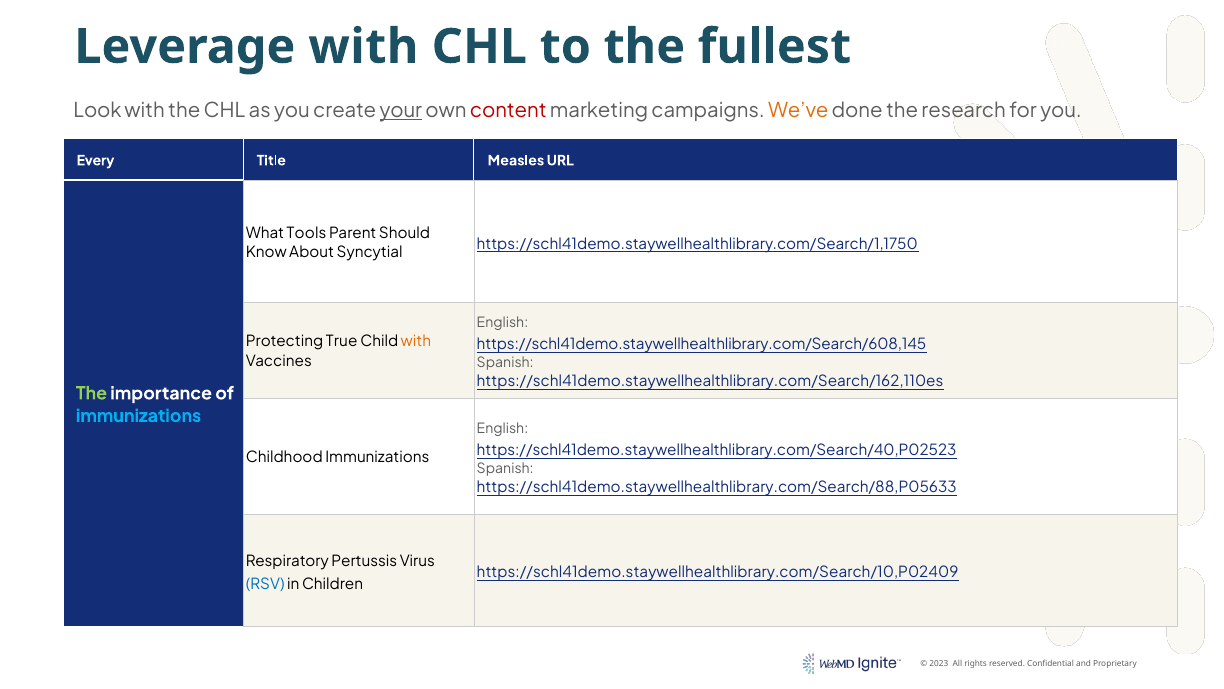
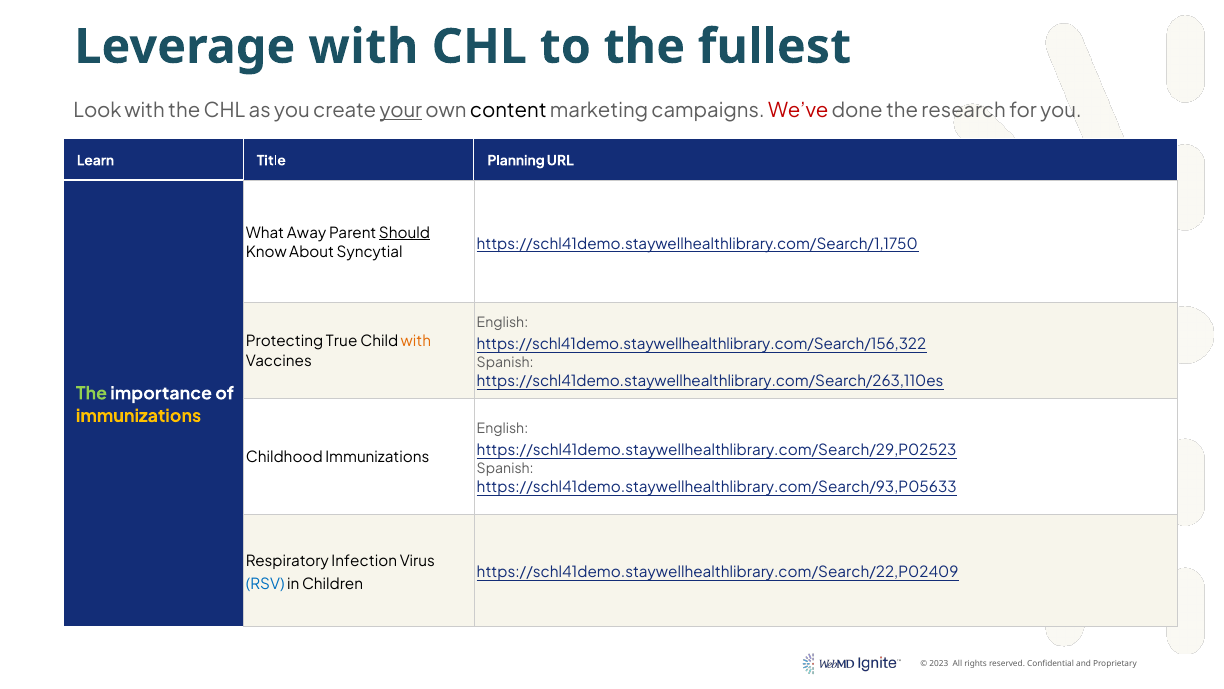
content colour: red -> black
We’ve colour: orange -> red
Every: Every -> Learn
Measles: Measles -> Planning
Tools: Tools -> Away
Should underline: none -> present
https://schl41demo.staywellhealthlibrary.com/Search/608,145: https://schl41demo.staywellhealthlibrary.com/Search/608,145 -> https://schl41demo.staywellhealthlibrary.com/Search/156,322
https://schl41demo.staywellhealthlibrary.com/Search/162,110es: https://schl41demo.staywellhealthlibrary.com/Search/162,110es -> https://schl41demo.staywellhealthlibrary.com/Search/263,110es
immunizations at (139, 416) colour: light blue -> yellow
https://schl41demo.staywellhealthlibrary.com/Search/40,P02523: https://schl41demo.staywellhealthlibrary.com/Search/40,P02523 -> https://schl41demo.staywellhealthlibrary.com/Search/29,P02523
https://schl41demo.staywellhealthlibrary.com/Search/88,P05633: https://schl41demo.staywellhealthlibrary.com/Search/88,P05633 -> https://schl41demo.staywellhealthlibrary.com/Search/93,P05633
Pertussis: Pertussis -> Infection
https://schl41demo.staywellhealthlibrary.com/Search/10,P02409: https://schl41demo.staywellhealthlibrary.com/Search/10,P02409 -> https://schl41demo.staywellhealthlibrary.com/Search/22,P02409
